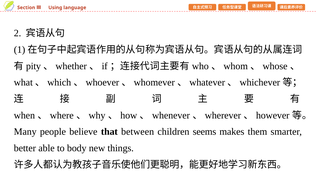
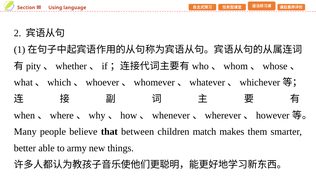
seems: seems -> match
body: body -> army
